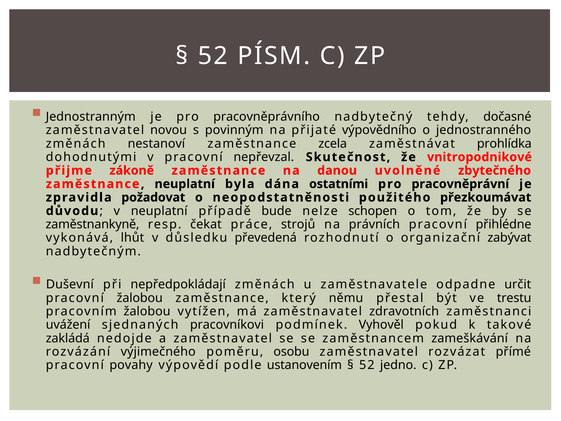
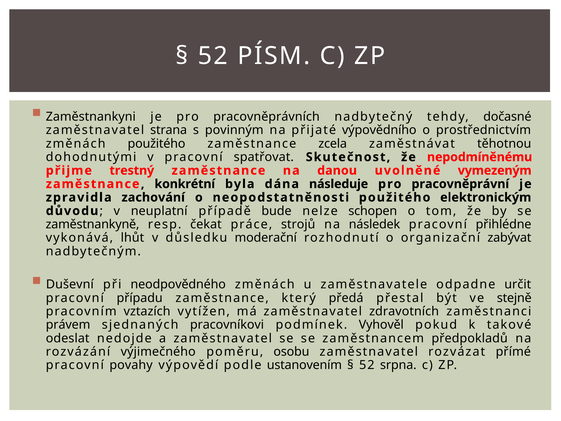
Jednostranným: Jednostranným -> Zaměstnankyni
pracovněprávního: pracovněprávního -> pracovněprávních
novou: novou -> strana
jednostranného: jednostranného -> prostřednictvím
změnách nestanoví: nestanoví -> použitého
prohlídka: prohlídka -> těhotnou
nepřevzal: nepřevzal -> spatřovat
vnitropodnikové: vnitropodnikové -> nepodmíněnému
zákoně: zákoně -> trestný
zbytečného: zbytečného -> vymezeným
zaměstnance neuplatní: neuplatní -> konkrétní
ostatními: ostatními -> následuje
požadovat: požadovat -> zachování
přezkoumávat: přezkoumávat -> elektronickým
právních: právních -> následek
převedená: převedená -> moderační
nepředpokládají: nepředpokládají -> neodpovědného
pracovní žalobou: žalobou -> případu
němu: němu -> předá
trestu: trestu -> stejně
pracovním žalobou: žalobou -> vztazích
uvážení: uvážení -> právem
zakládá: zakládá -> odeslat
zameškávání: zameškávání -> předpokladů
jedno: jedno -> srpna
